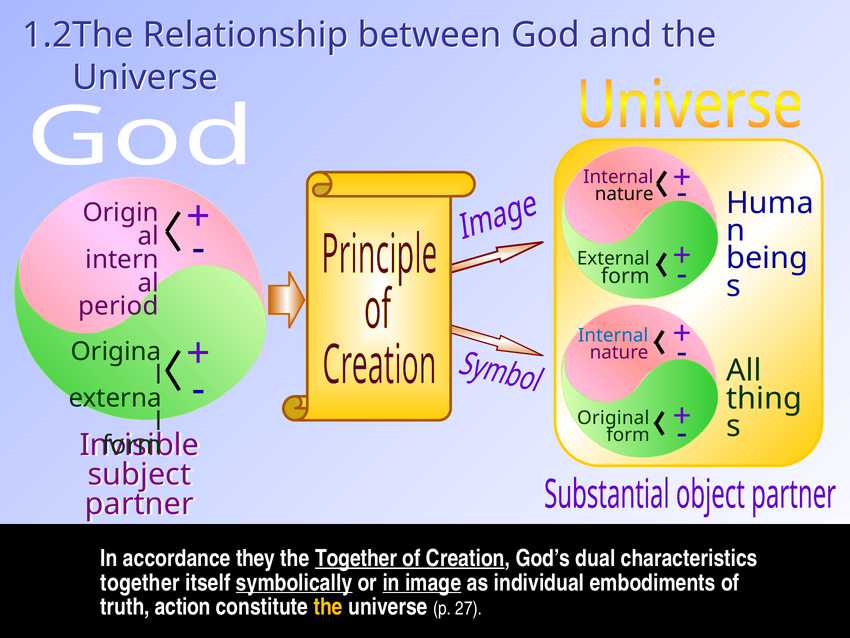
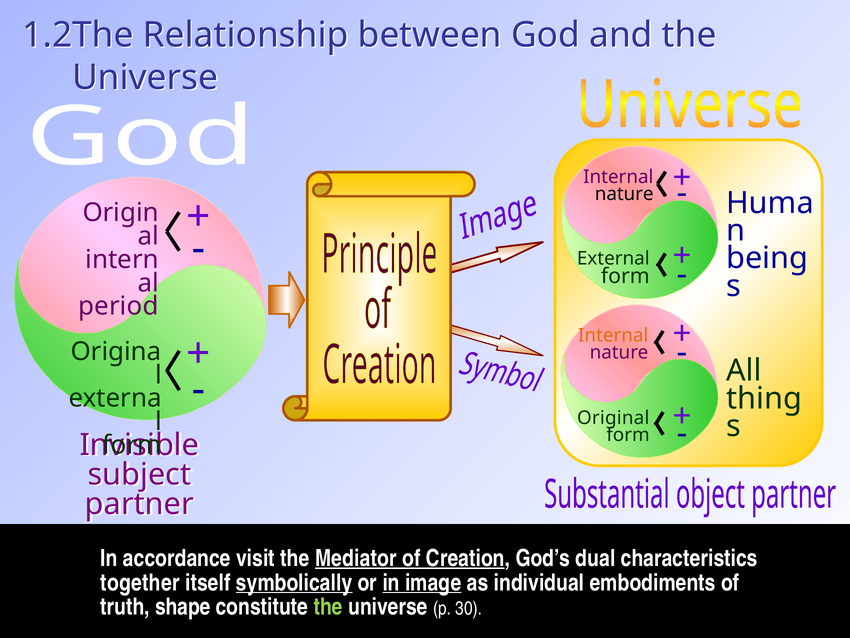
Internal at (613, 335) colour: blue -> orange
they: they -> visit
the Together: Together -> Mediator
action: action -> shape
the at (328, 606) colour: yellow -> light green
27: 27 -> 30
